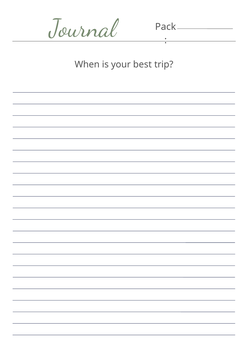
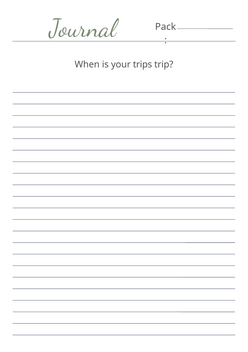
best: best -> trips
